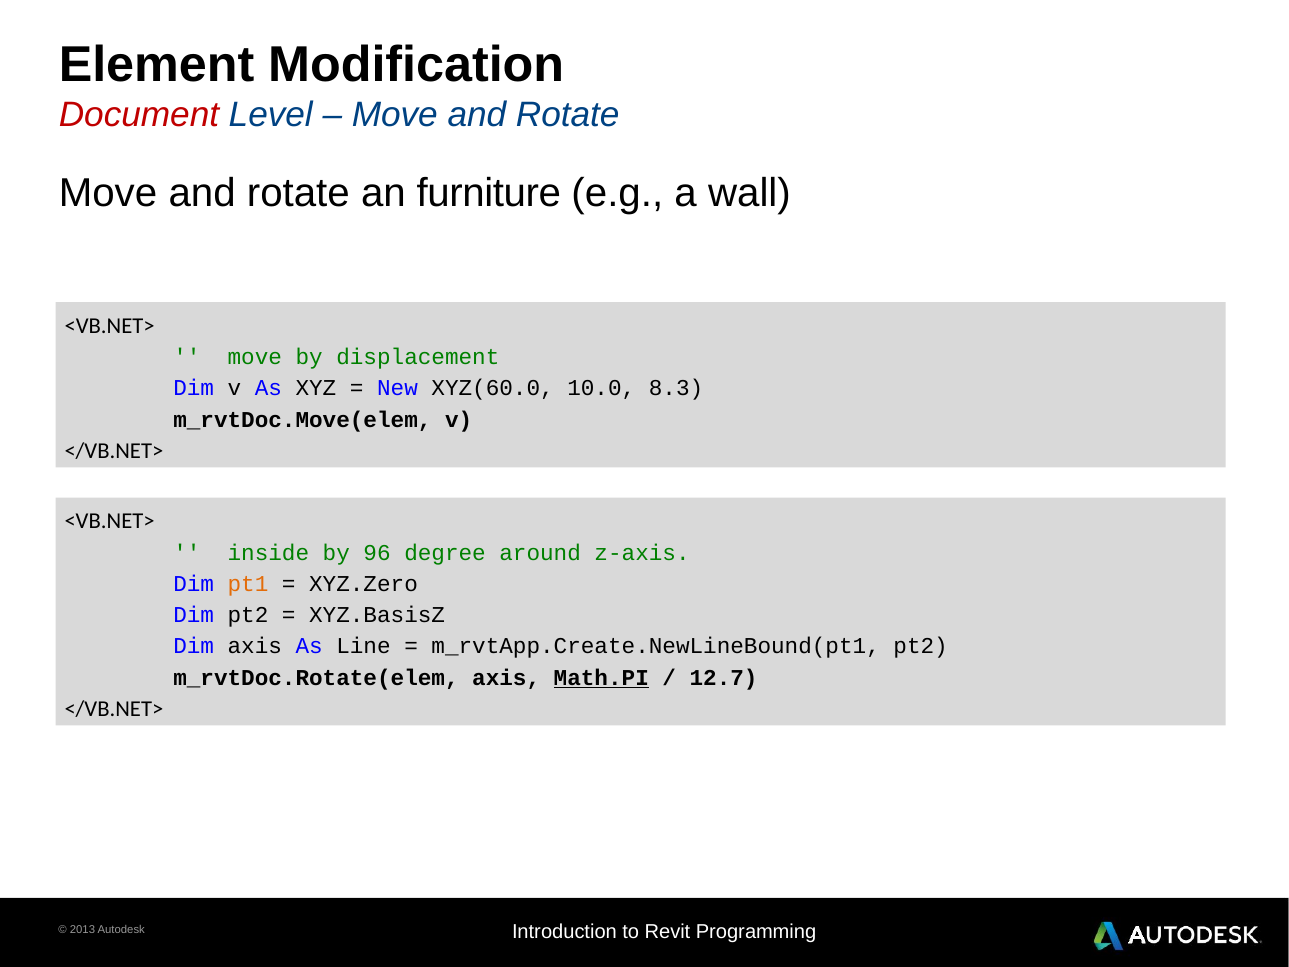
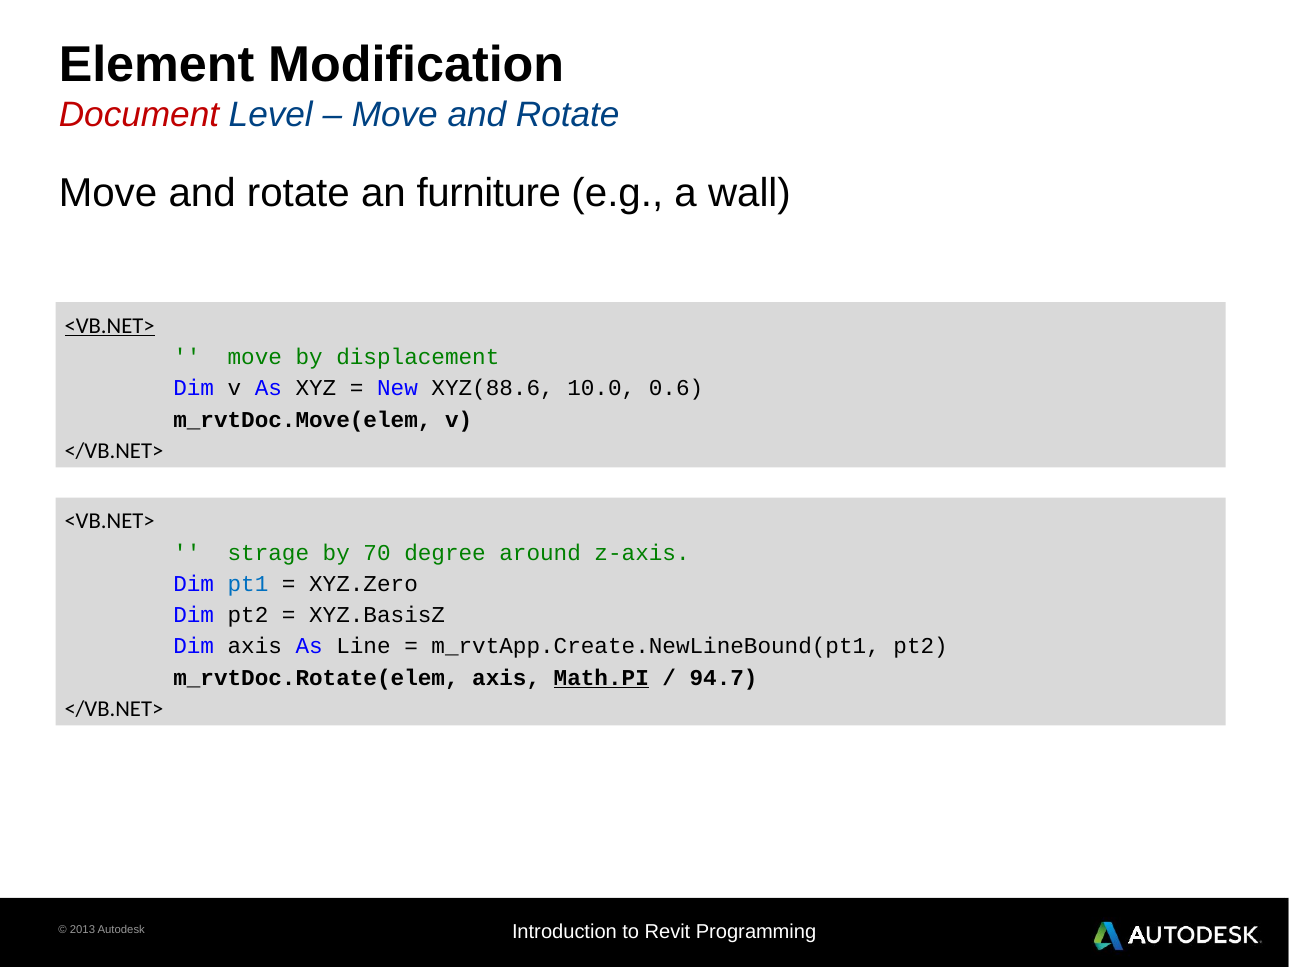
<VB.NET> at (110, 326) underline: none -> present
XYZ(60.0: XYZ(60.0 -> XYZ(88.6
8.3: 8.3 -> 0.6
inside: inside -> strage
96: 96 -> 70
pt1 colour: orange -> blue
12.7: 12.7 -> 94.7
